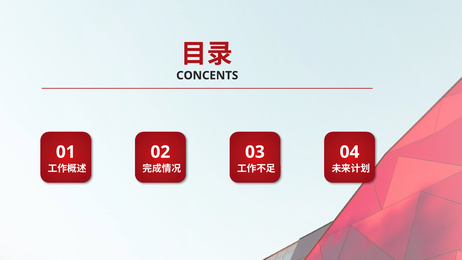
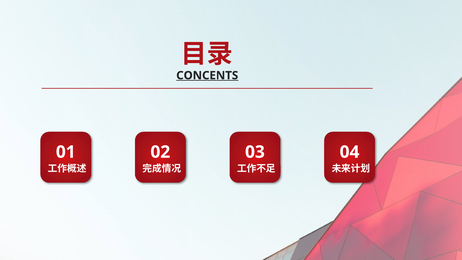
CONCENTS underline: none -> present
